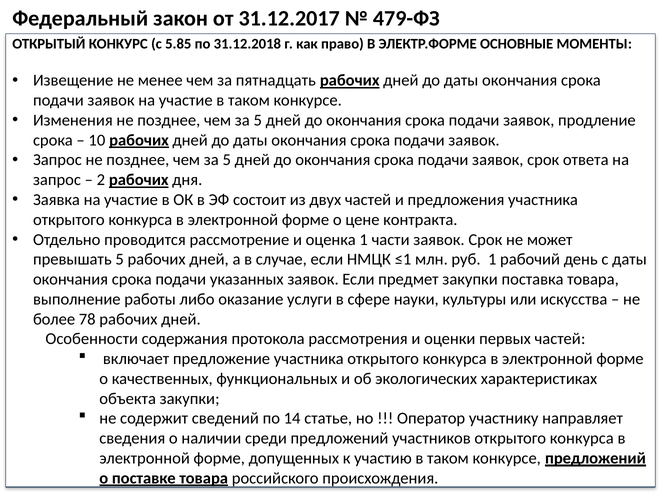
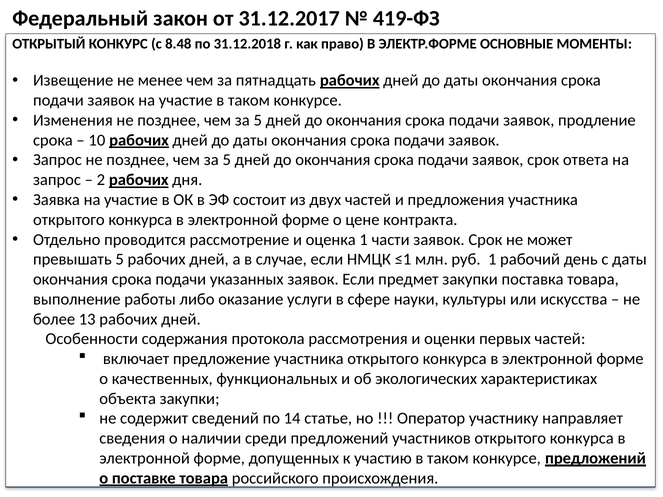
479-ФЗ: 479-ФЗ -> 419-ФЗ
5.85: 5.85 -> 8.48
78: 78 -> 13
